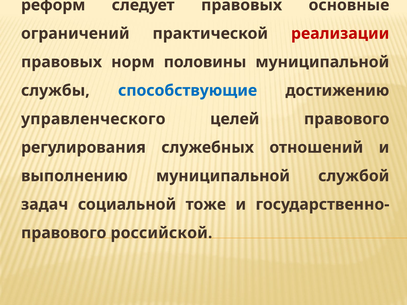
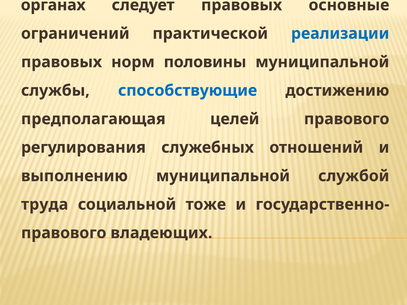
реформ: реформ -> органах
реализации colour: red -> blue
управленческого: управленческого -> предполагающая
задач: задач -> труда
российской: российской -> владеющих
